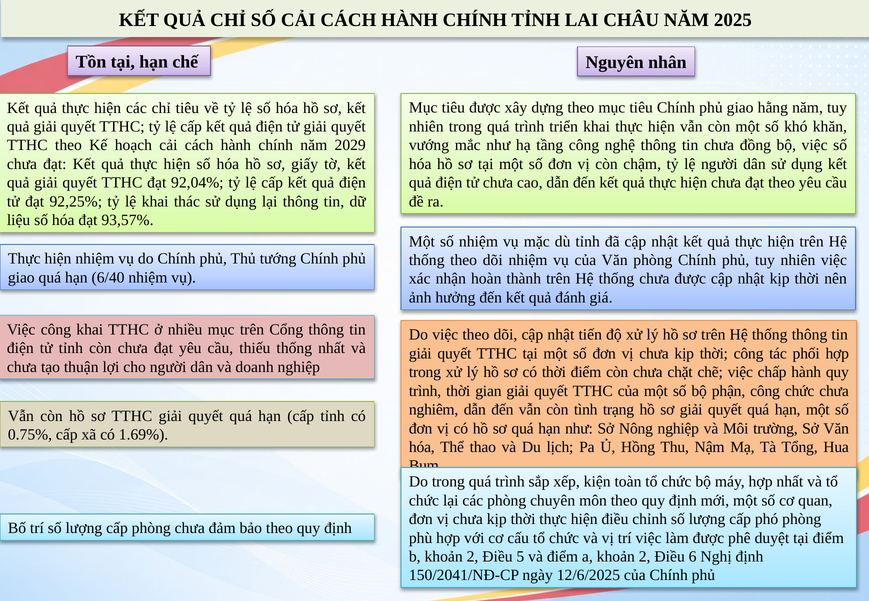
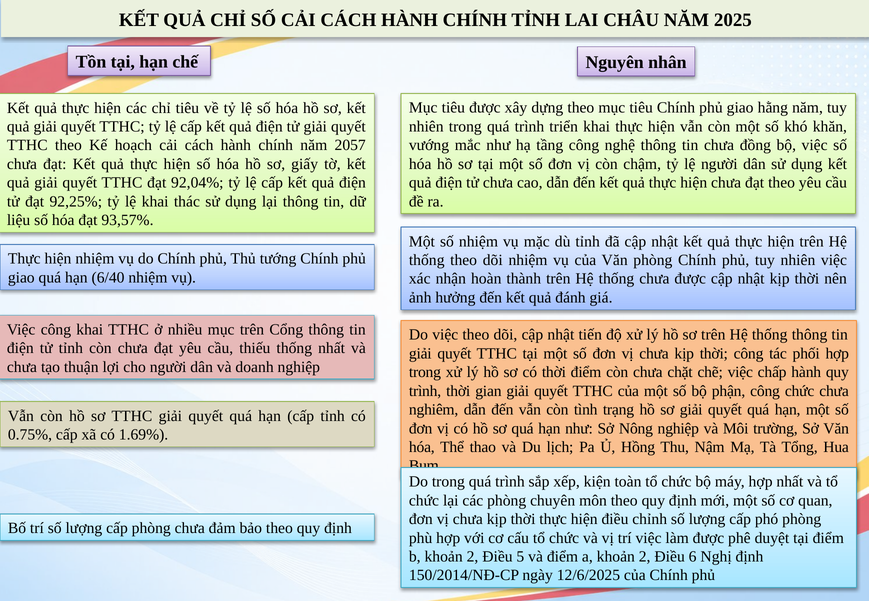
2029: 2029 -> 2057
150/2041/NĐ-CP: 150/2041/NĐ-CP -> 150/2014/NĐ-CP
